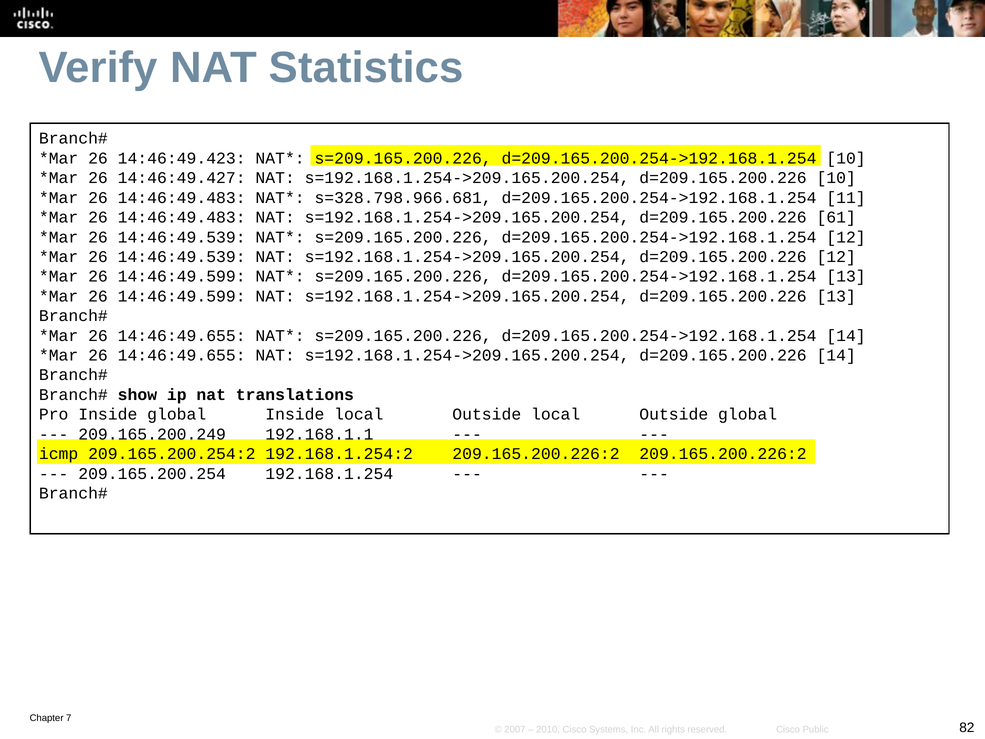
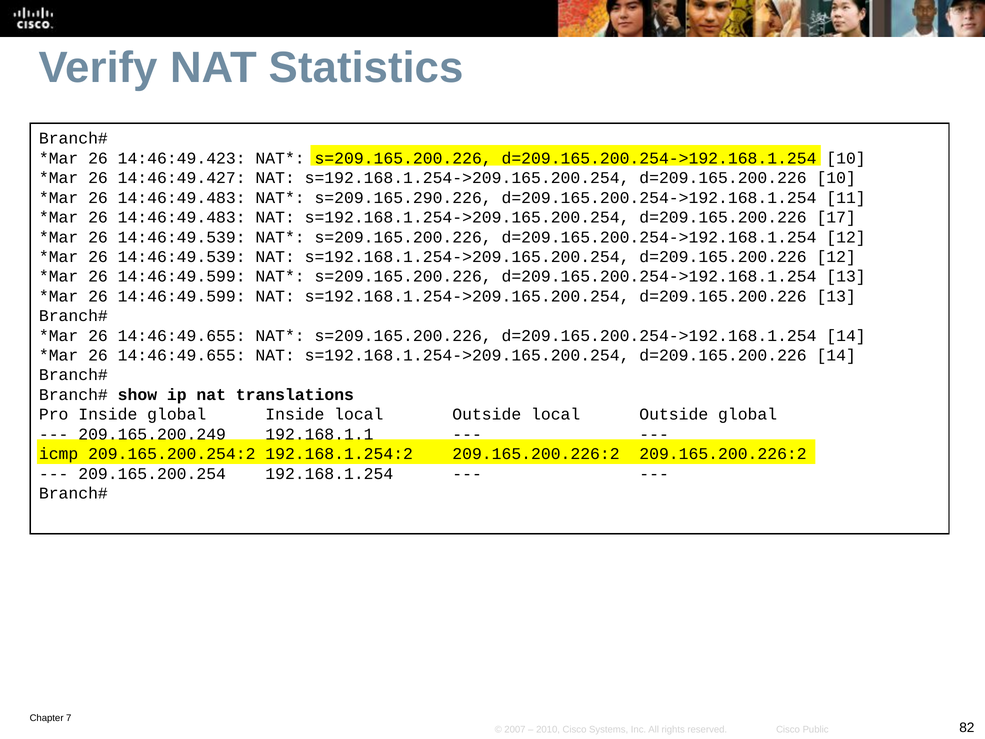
s=328.798.966.681: s=328.798.966.681 -> s=209.165.290.226
61: 61 -> 17
